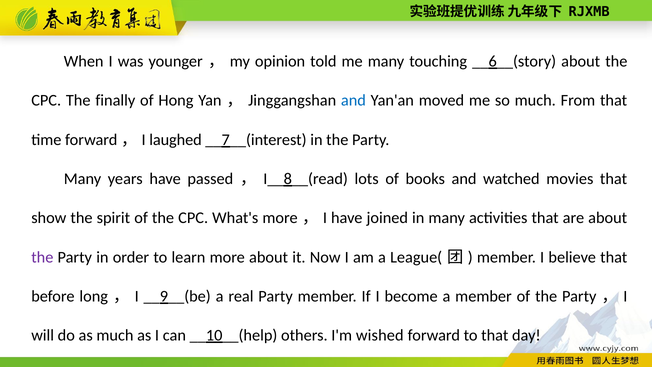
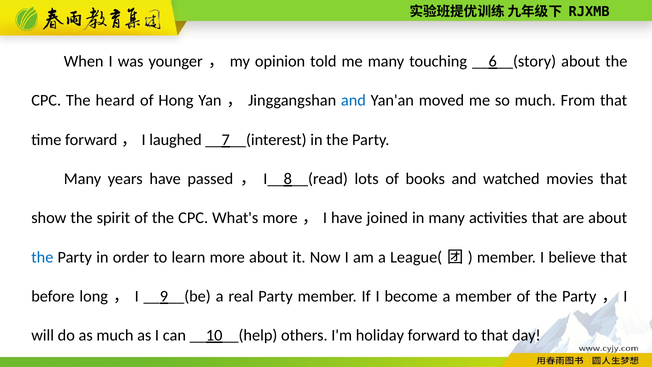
finally: finally -> heard
the at (42, 257) colour: purple -> blue
wished: wished -> holiday
